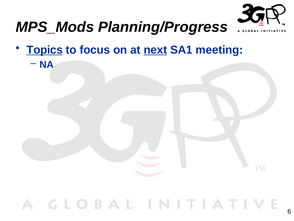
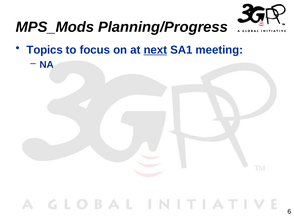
Topics underline: present -> none
